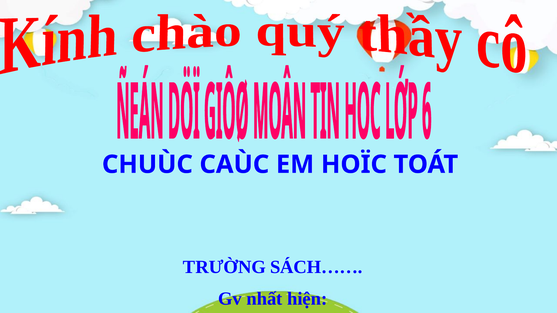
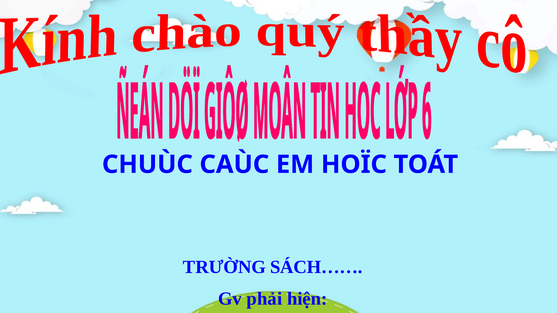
nhất: nhất -> phải
